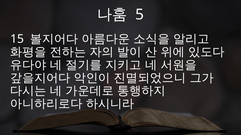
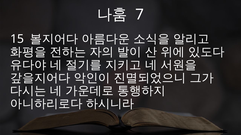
5: 5 -> 7
